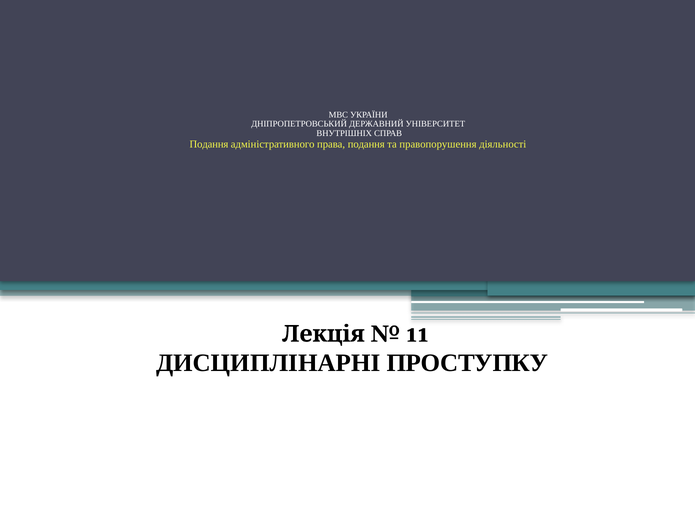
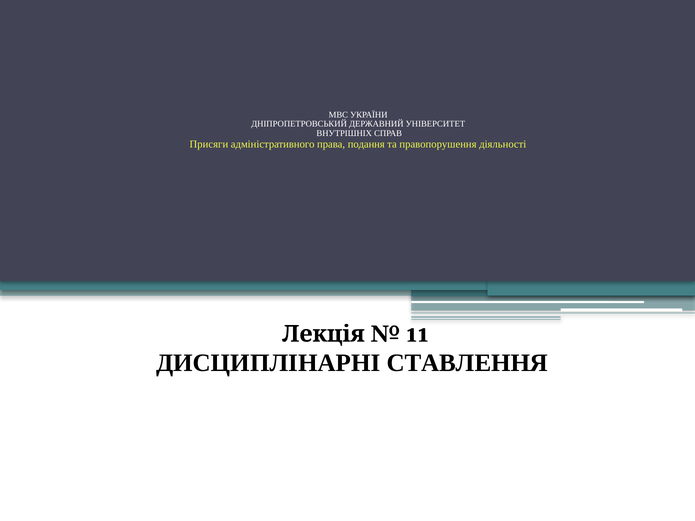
Подання at (209, 144): Подання -> Присяги
ПРОСТУПКУ: ПРОСТУПКУ -> СТАВЛЕННЯ
